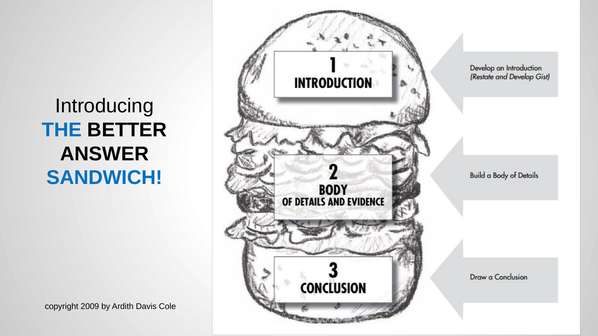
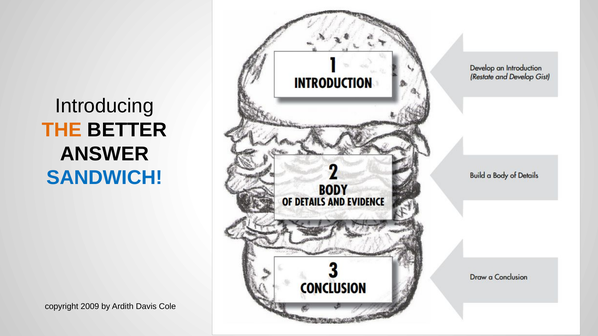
THE colour: blue -> orange
